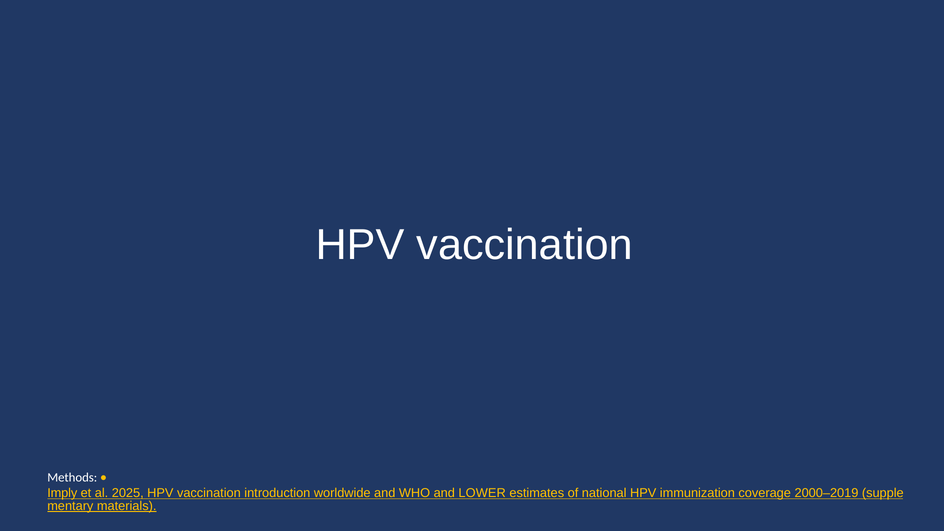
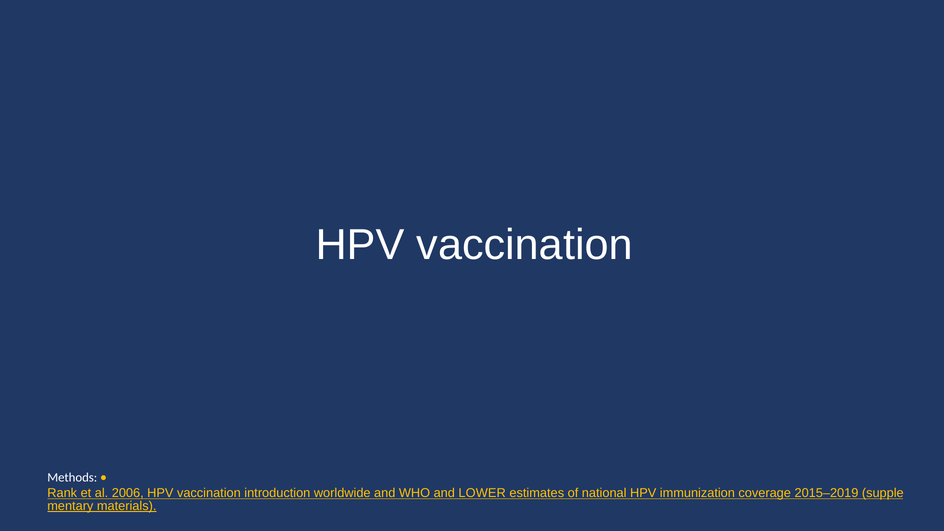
Imply: Imply -> Rank
2025: 2025 -> 2006
2000–2019: 2000–2019 -> 2015–2019
